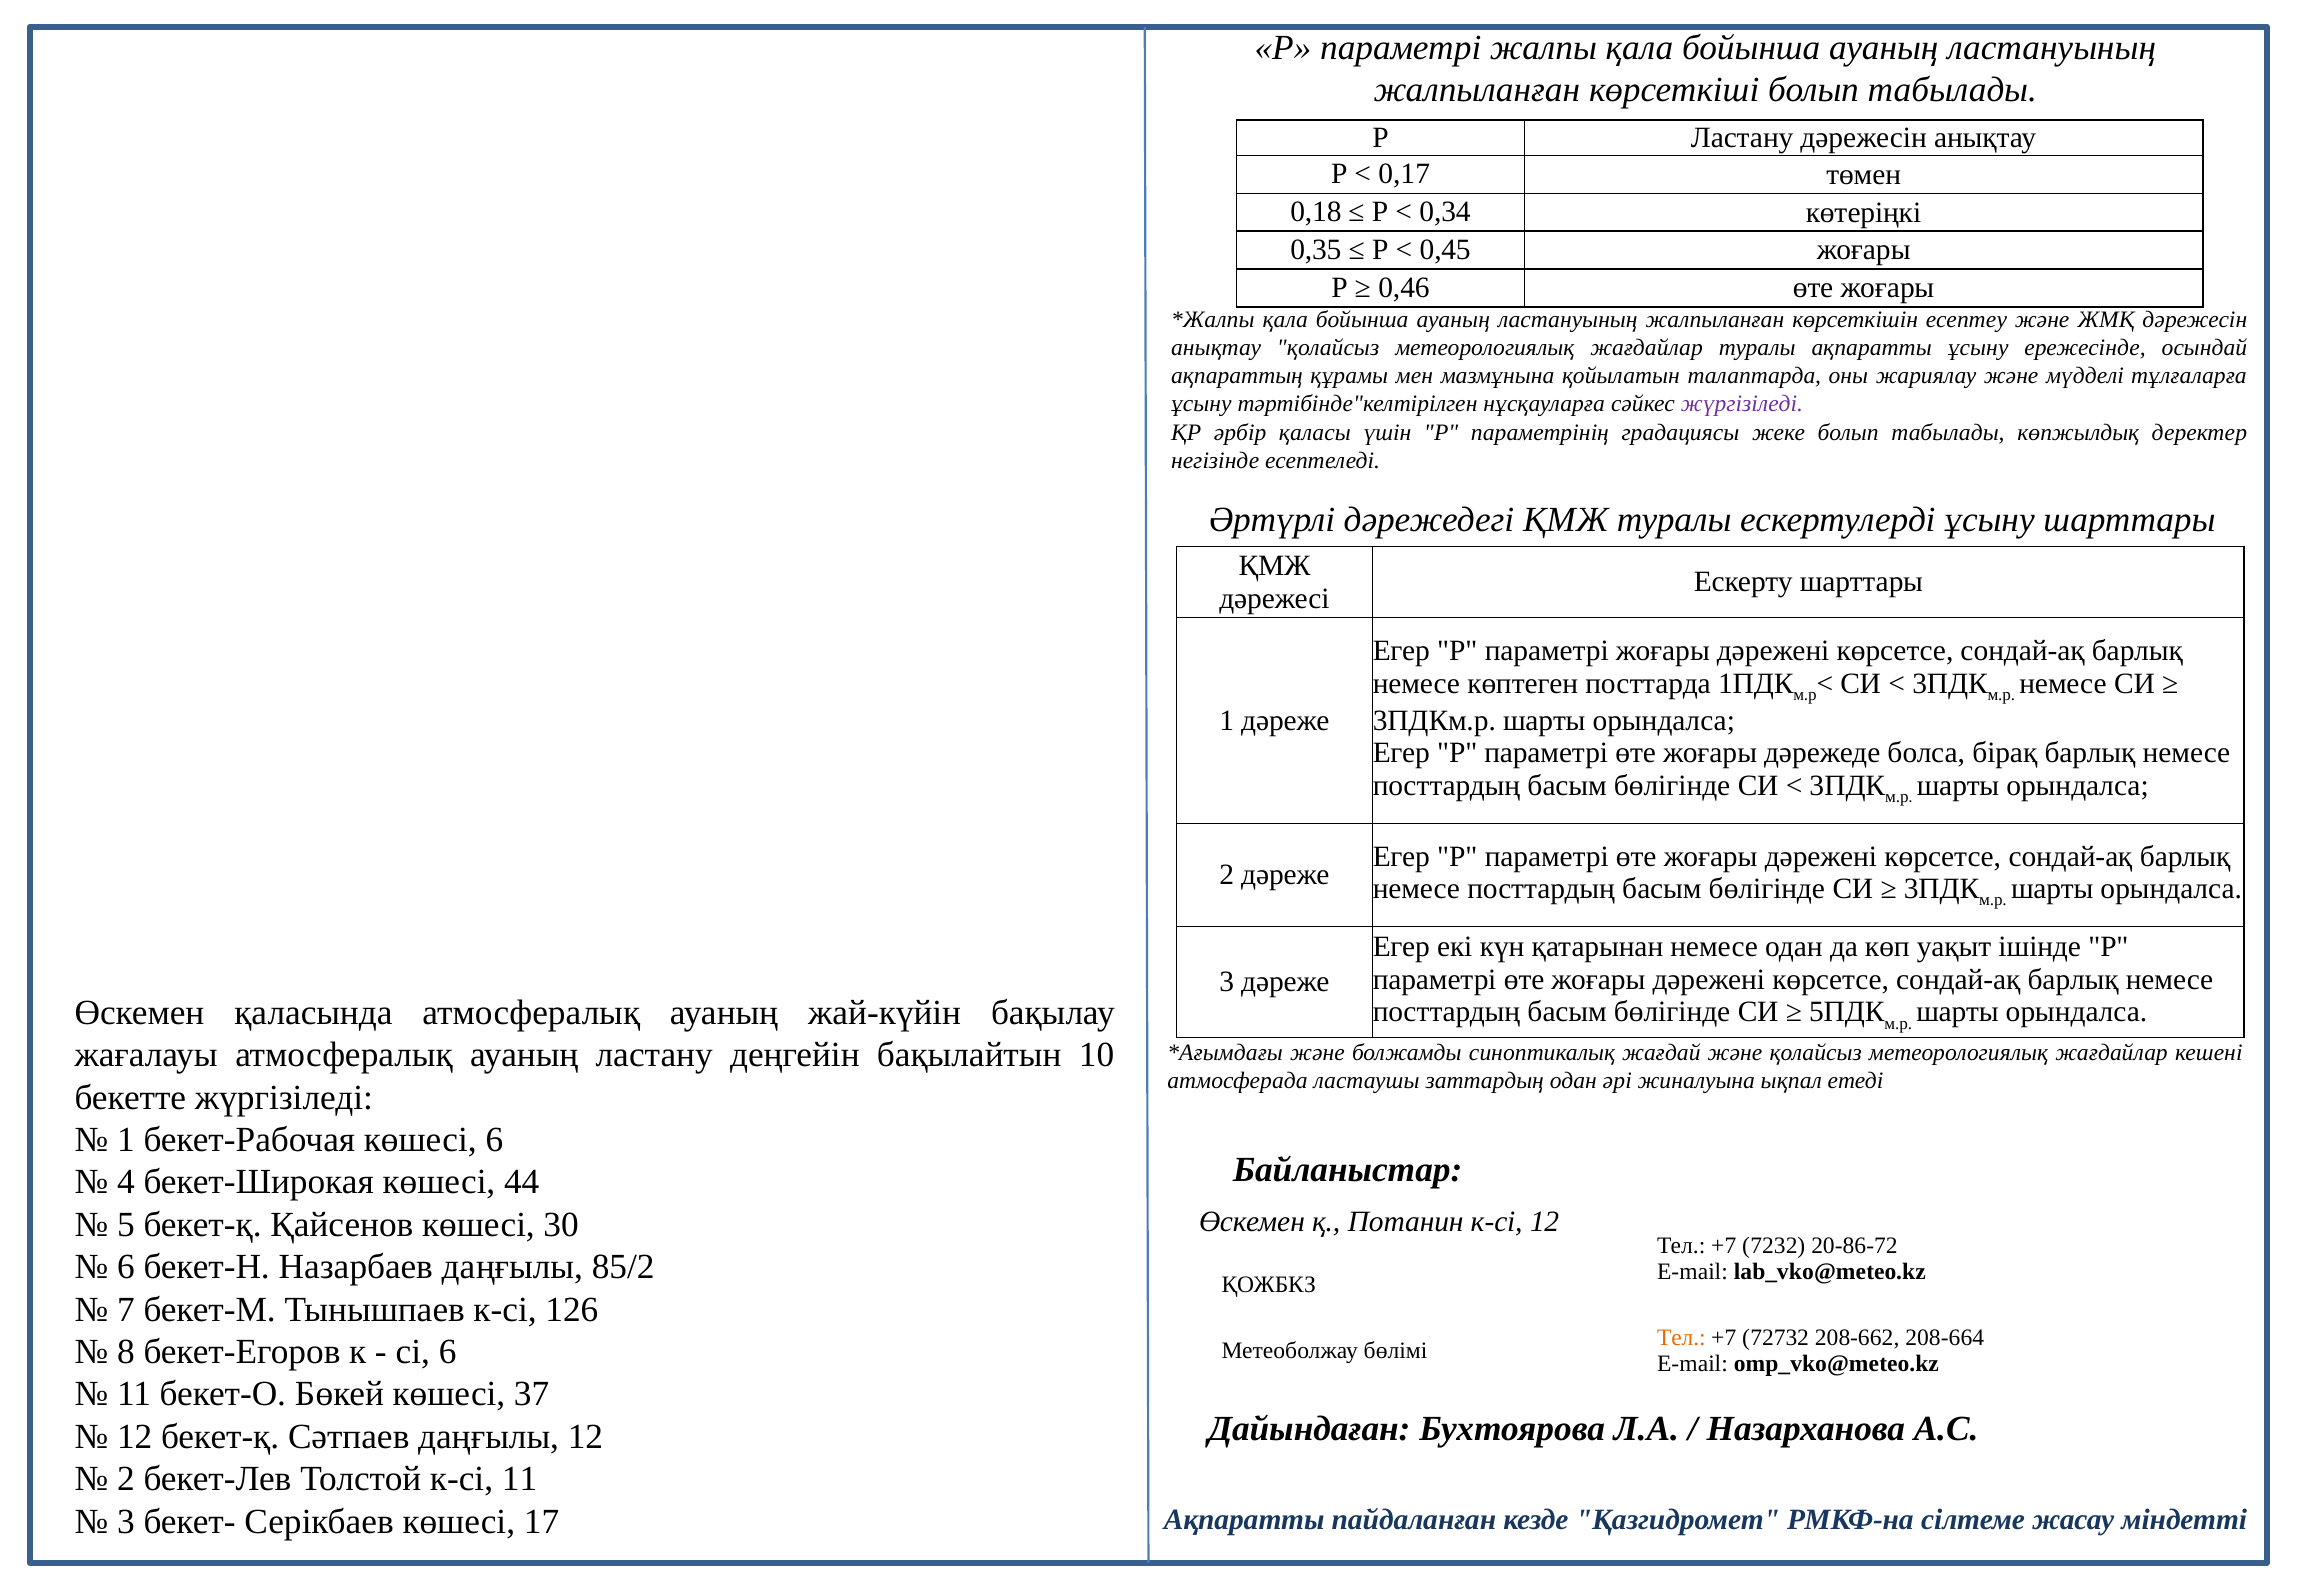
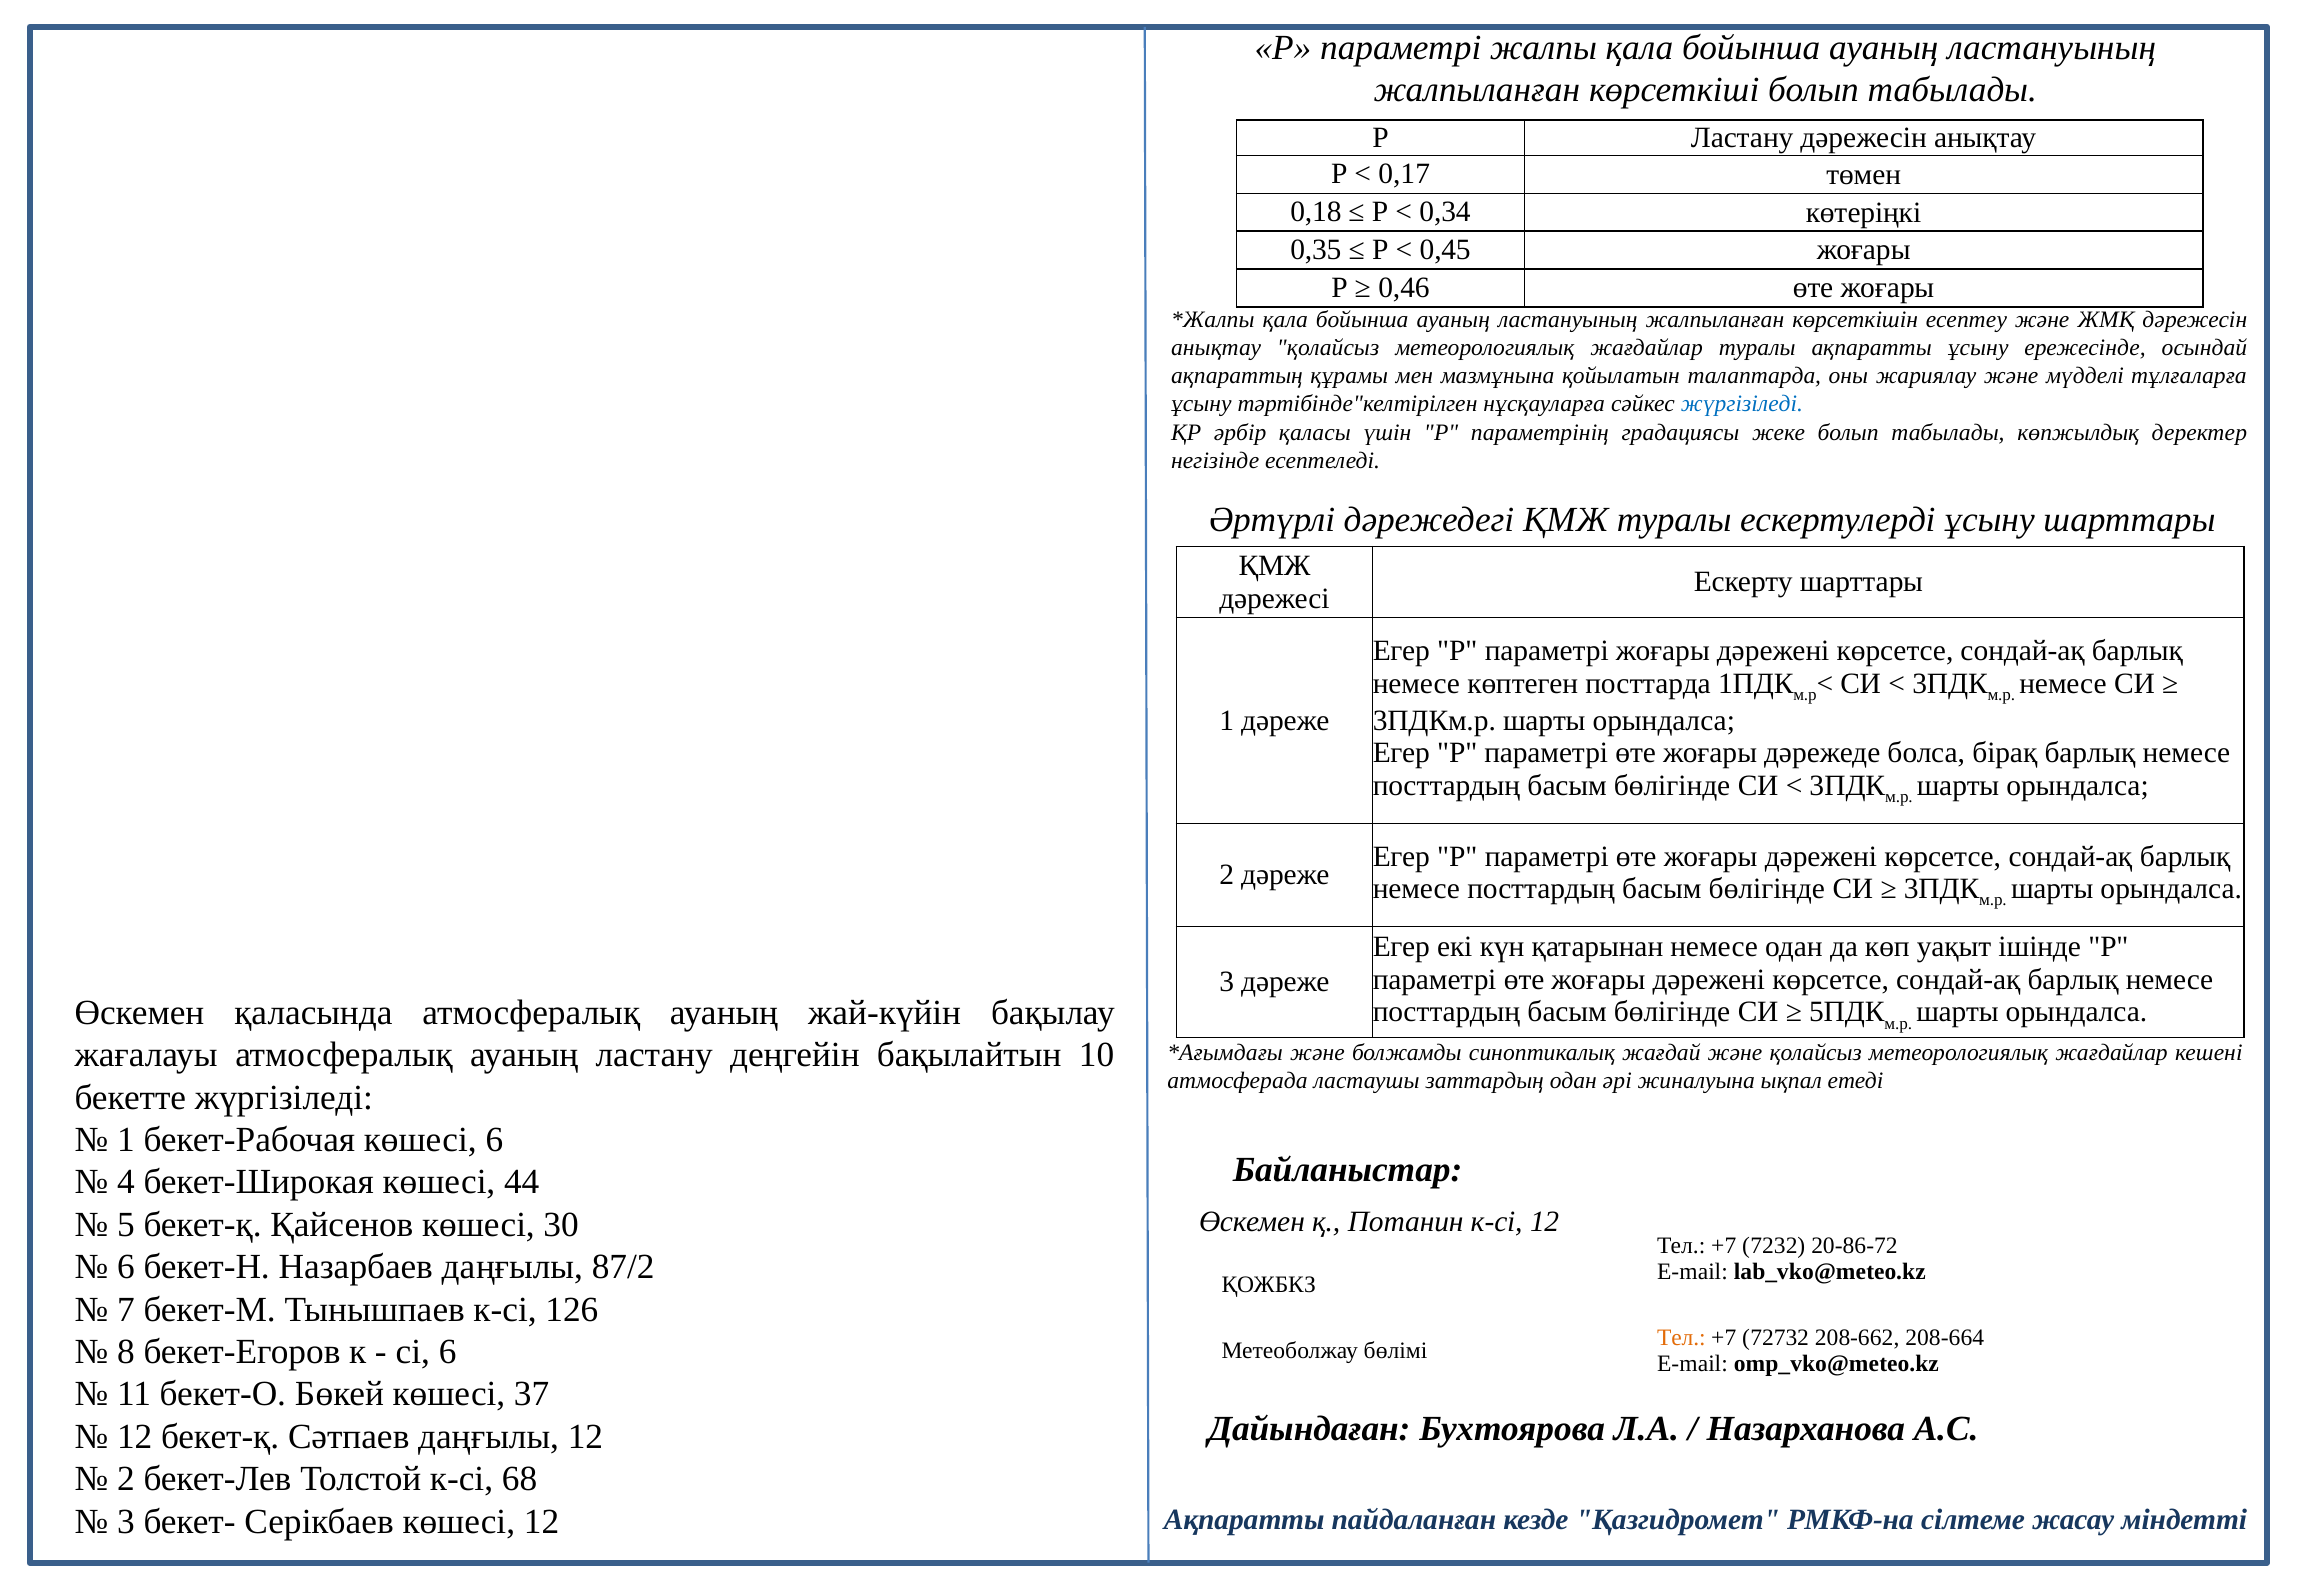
жүргізіледі at (1742, 404) colour: purple -> blue
85/2: 85/2 -> 87/2
к-сі 11: 11 -> 68
көшесі 17: 17 -> 12
